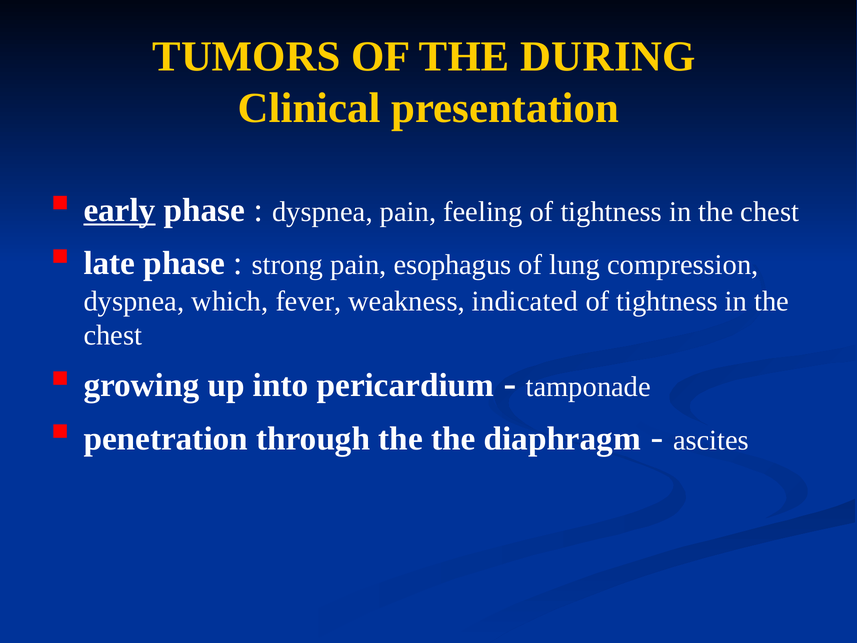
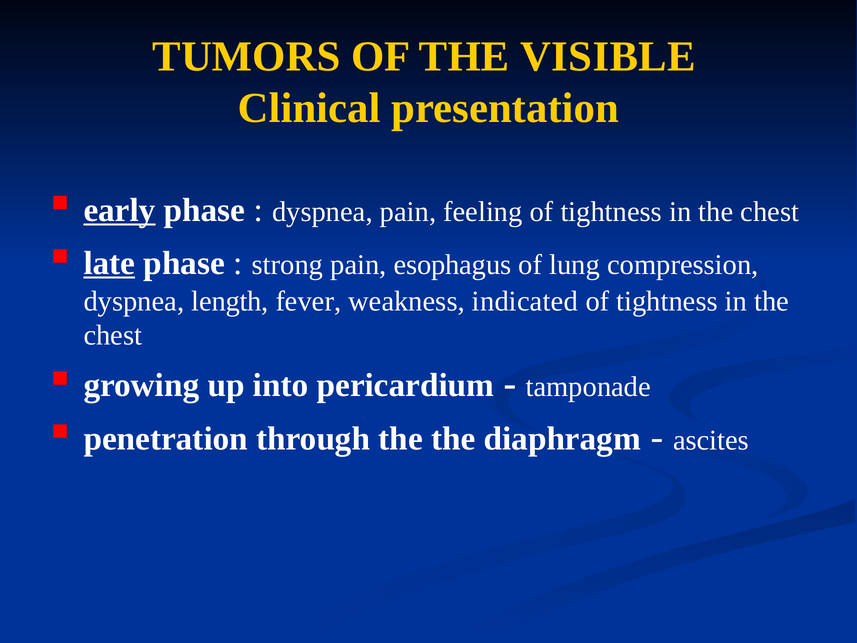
DURING: DURING -> VISIBLE
late underline: none -> present
which: which -> length
